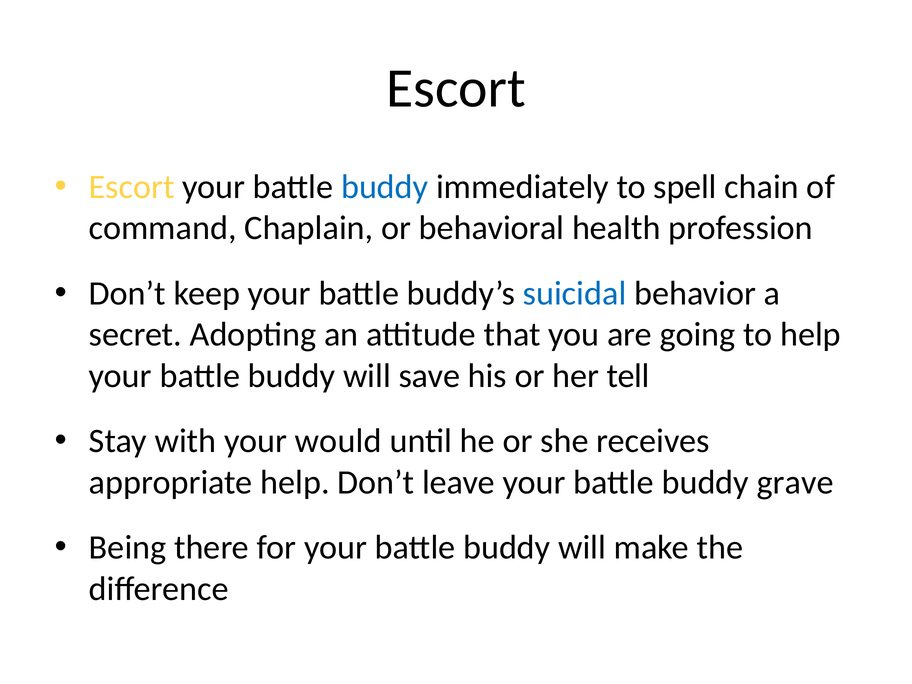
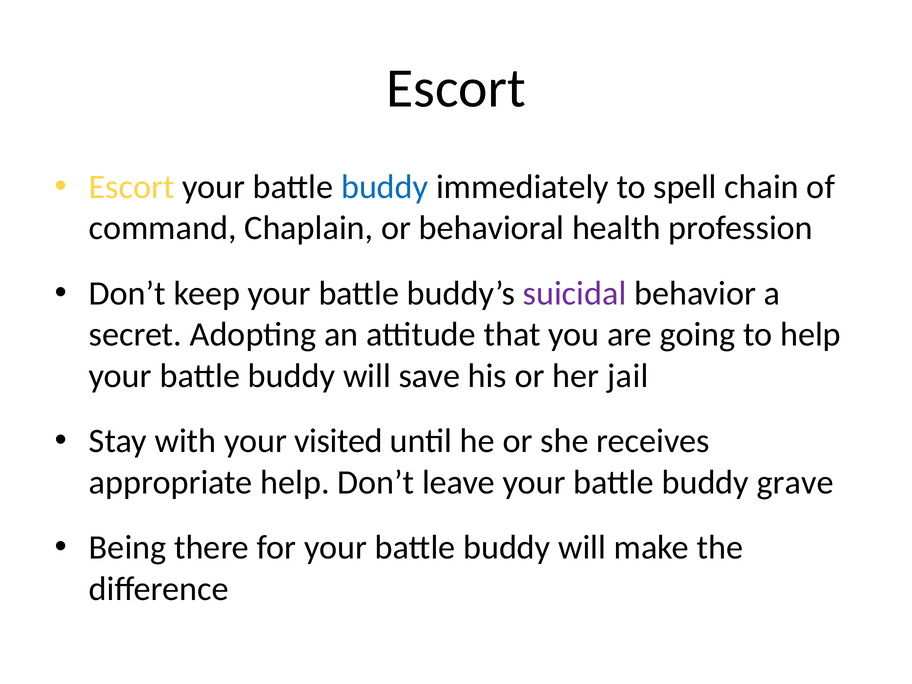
suicidal colour: blue -> purple
tell: tell -> jail
would: would -> visited
